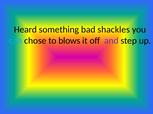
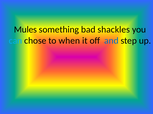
Heard: Heard -> Mules
blows: blows -> when
and colour: purple -> blue
